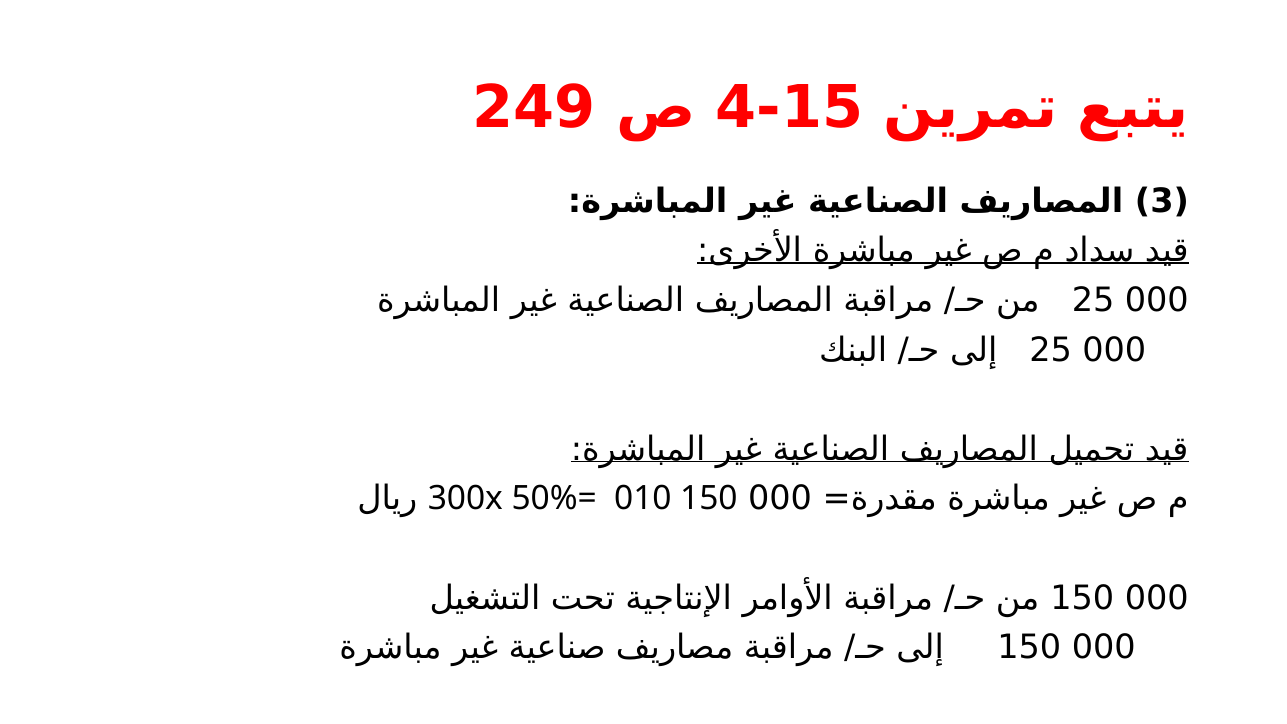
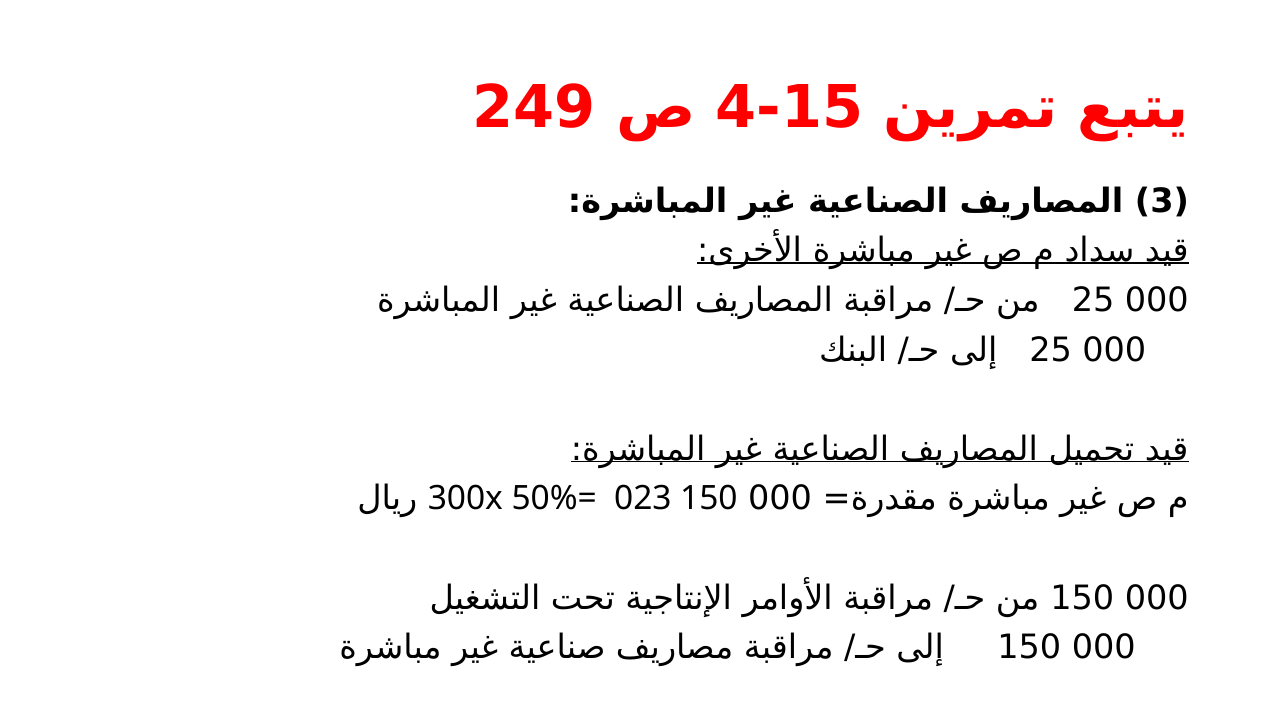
010: 010 -> 023
